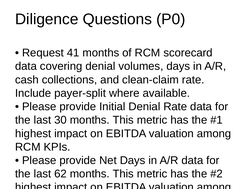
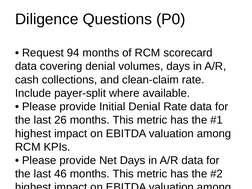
41: 41 -> 94
30: 30 -> 26
62: 62 -> 46
